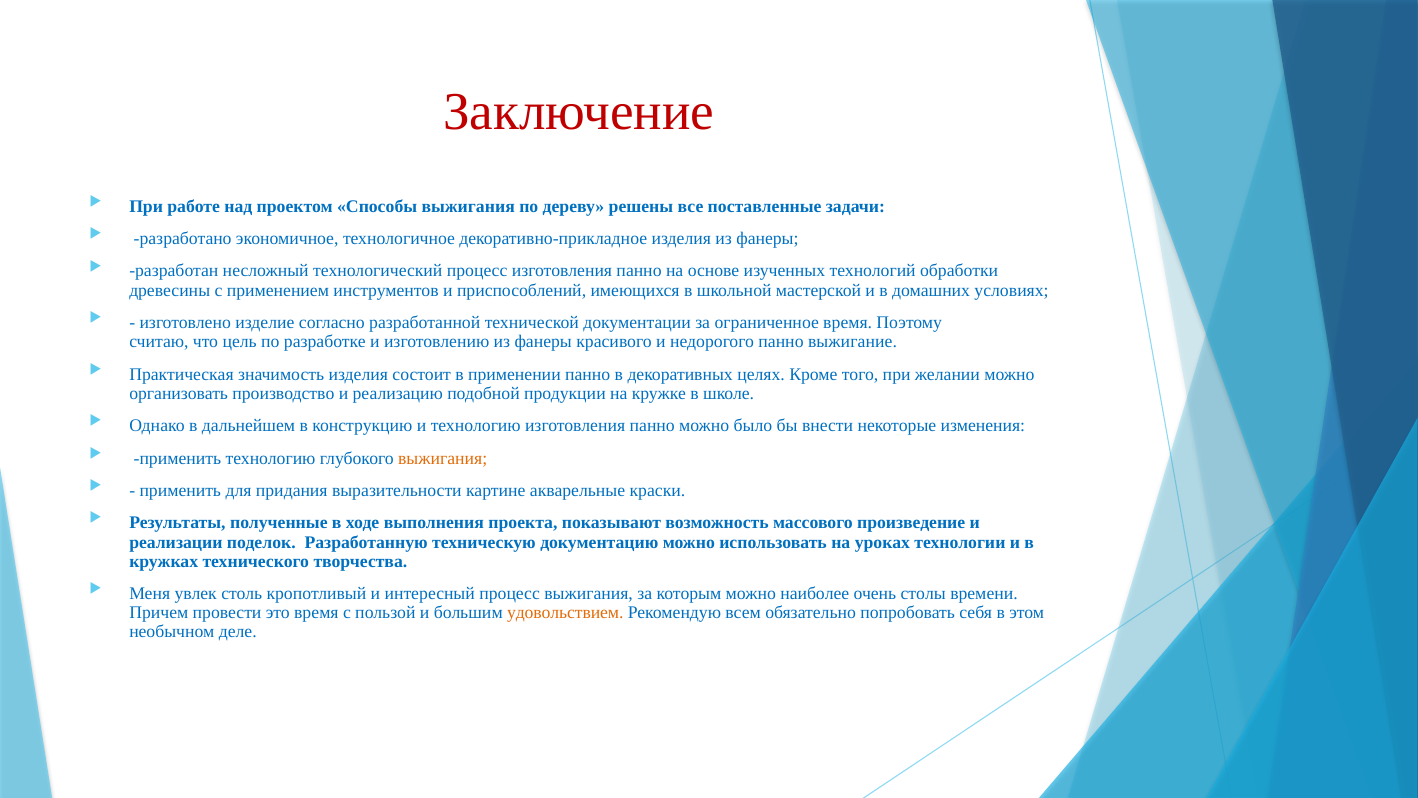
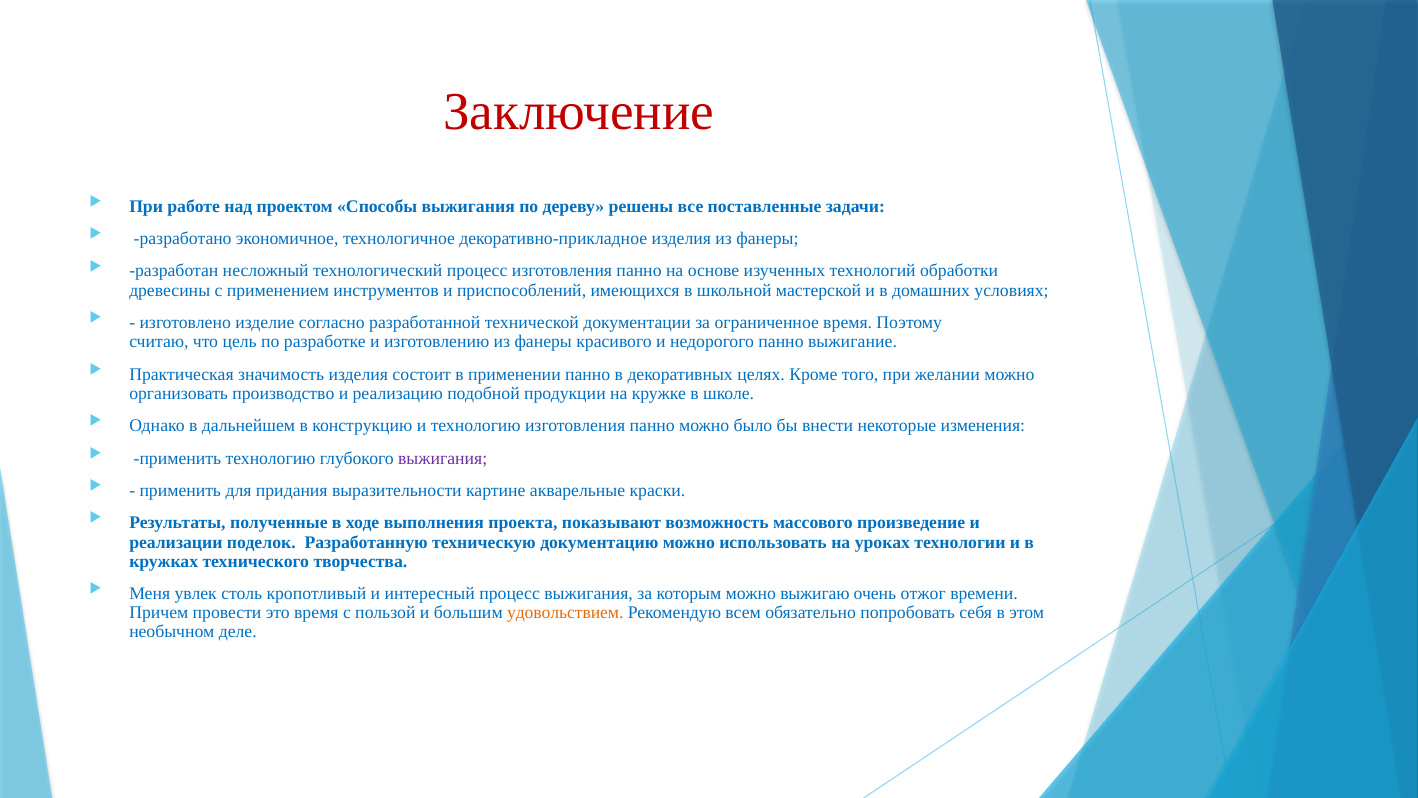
выжигания at (443, 458) colour: orange -> purple
наиболее: наиболее -> выжигаю
столы: столы -> отжог
